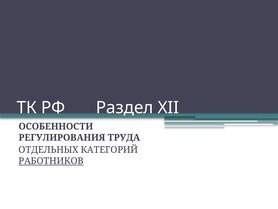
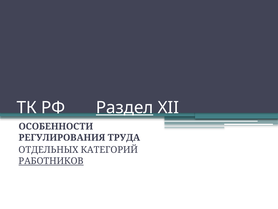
Раздел underline: none -> present
